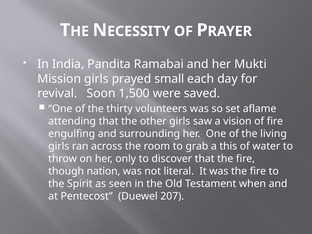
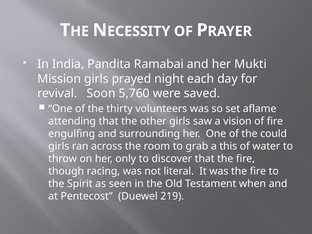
small: small -> night
1,500: 1,500 -> 5,760
living: living -> could
nation: nation -> racing
207: 207 -> 219
